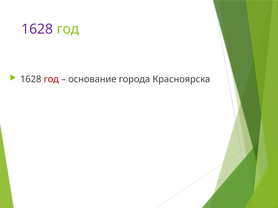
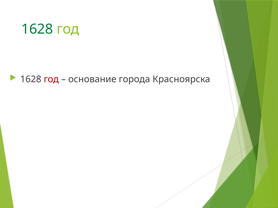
1628 at (37, 29) colour: purple -> green
